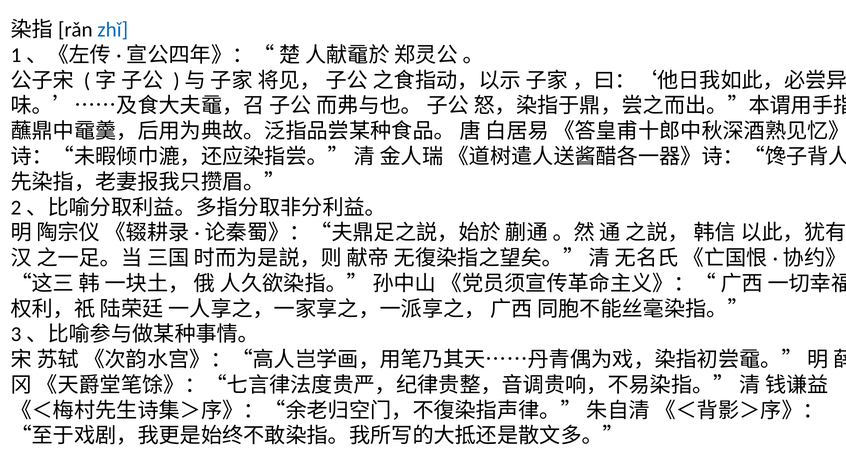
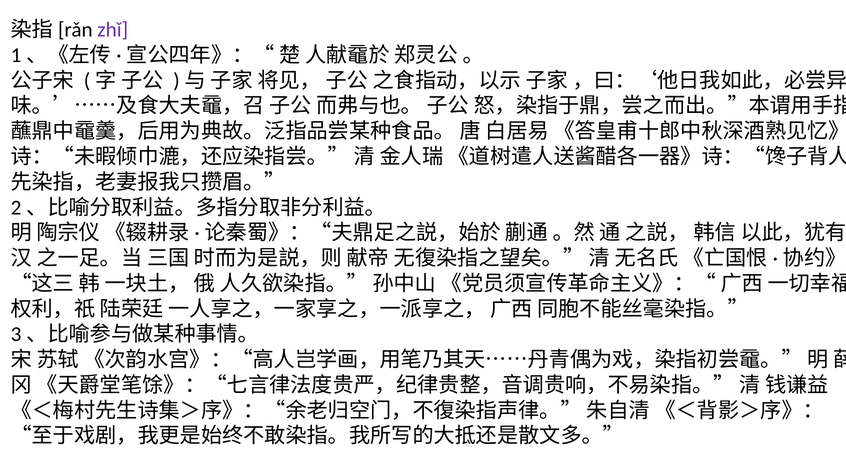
zhǐ colour: blue -> purple
